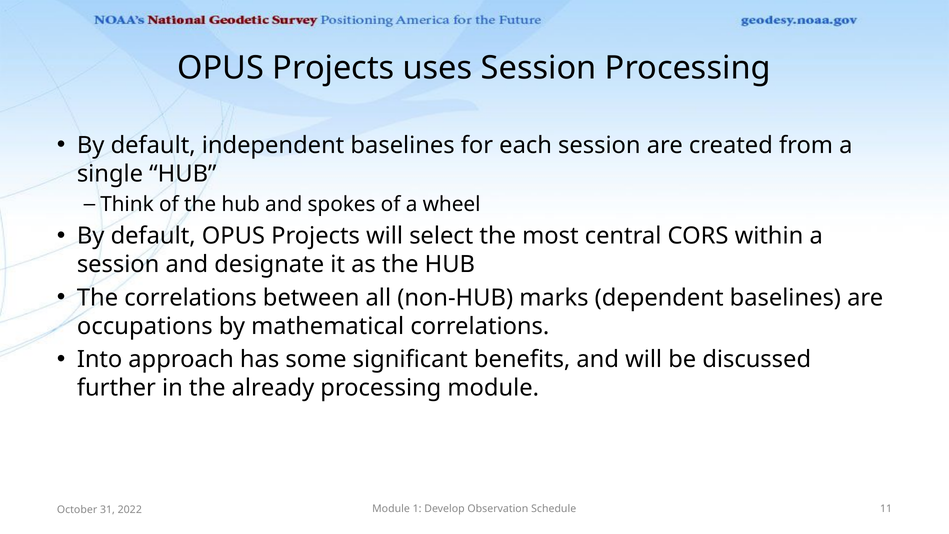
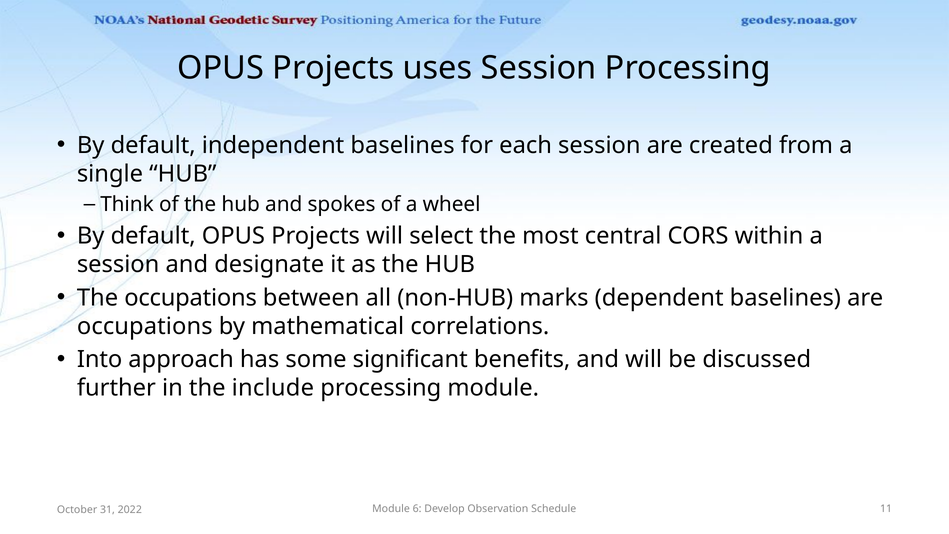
The correlations: correlations -> occupations
already: already -> include
1: 1 -> 6
